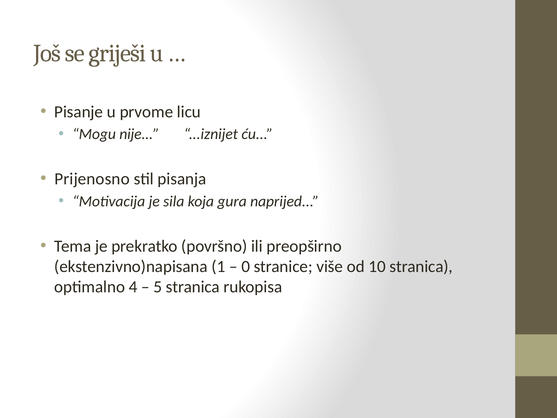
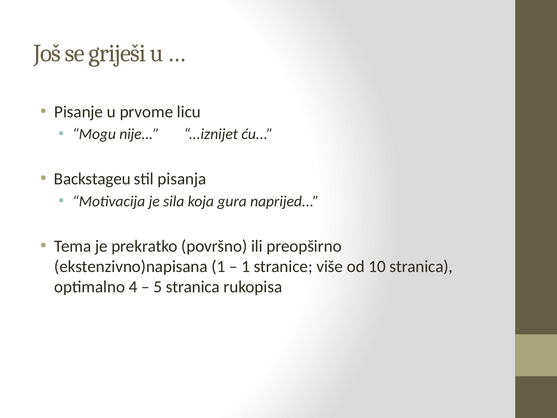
Prijenosno: Prijenosno -> Backstageu
0 at (246, 266): 0 -> 1
